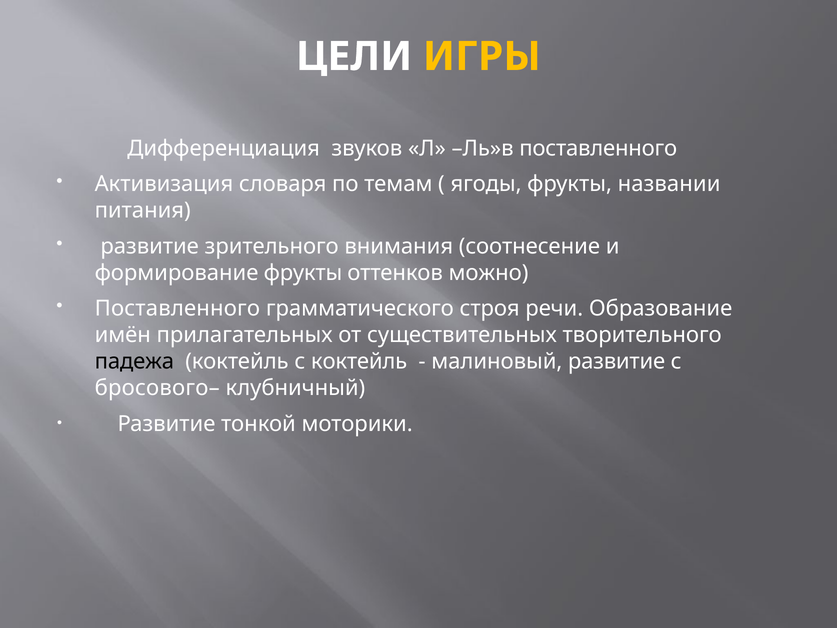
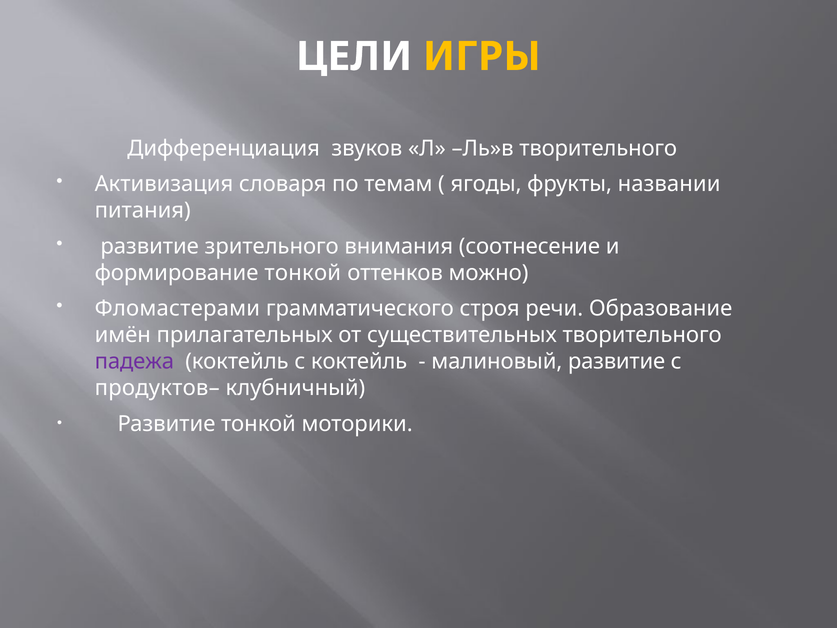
Ль»в поставленного: поставленного -> творительного
формирование фрукты: фрукты -> тонкой
Поставленного at (177, 309): Поставленного -> Фломастерами
падежа colour: black -> purple
бросового–: бросового– -> продуктов–
